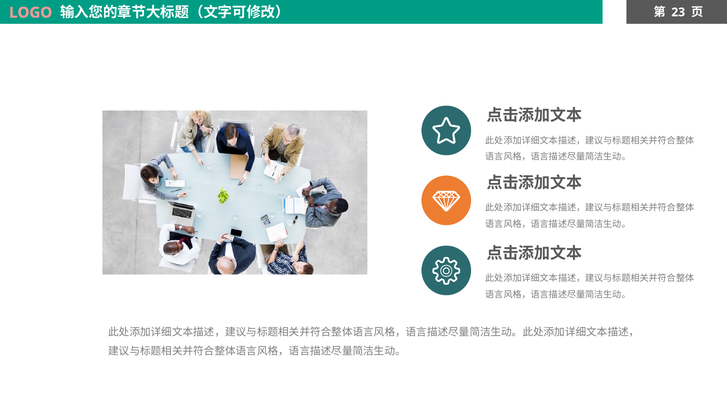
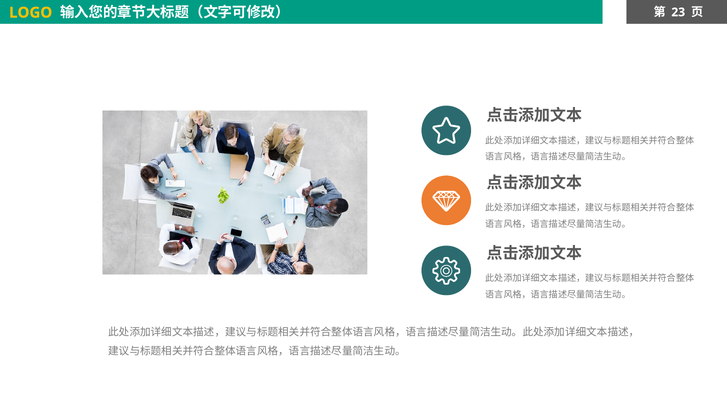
LOGO colour: pink -> yellow
